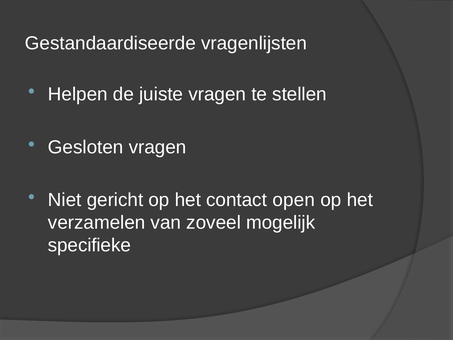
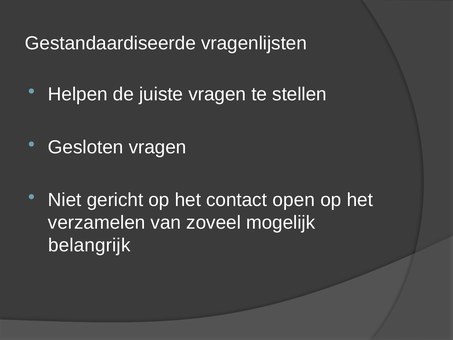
specifieke: specifieke -> belangrijk
